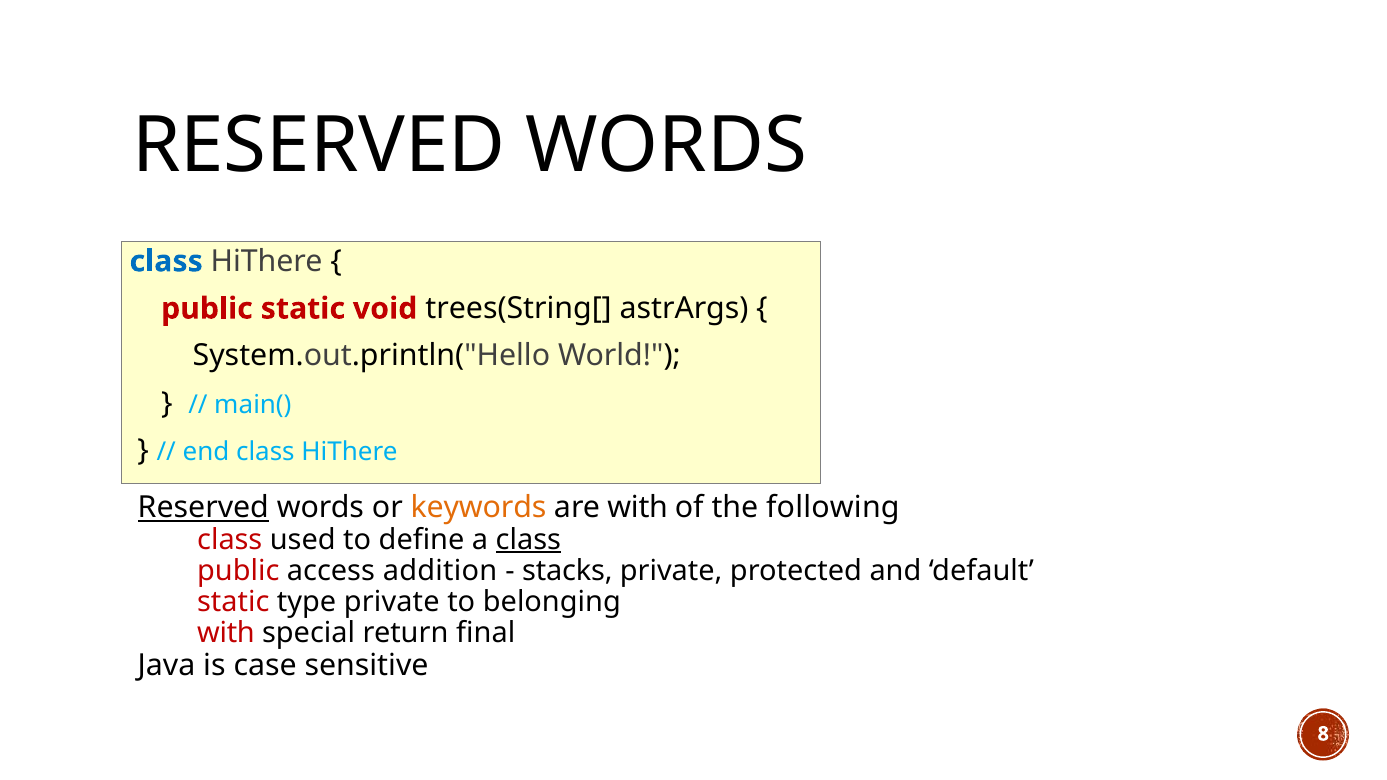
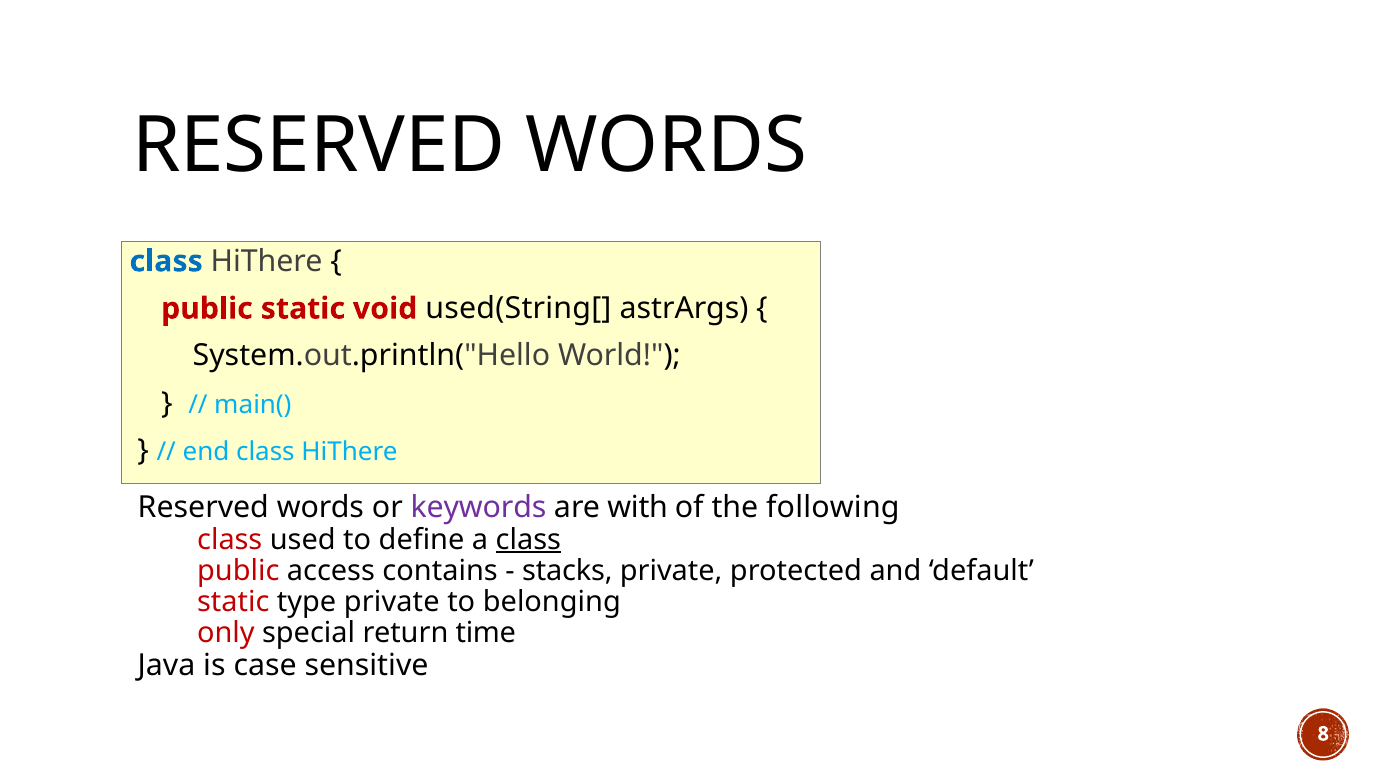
trees(String[: trees(String[ -> used(String[
Reserved at (203, 508) underline: present -> none
keywords colour: orange -> purple
addition: addition -> contains
with at (226, 633): with -> only
final: final -> time
